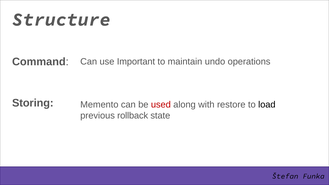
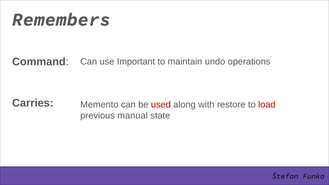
Structure: Structure -> Remembers
Storing: Storing -> Carries
load colour: black -> red
rollback: rollback -> manual
